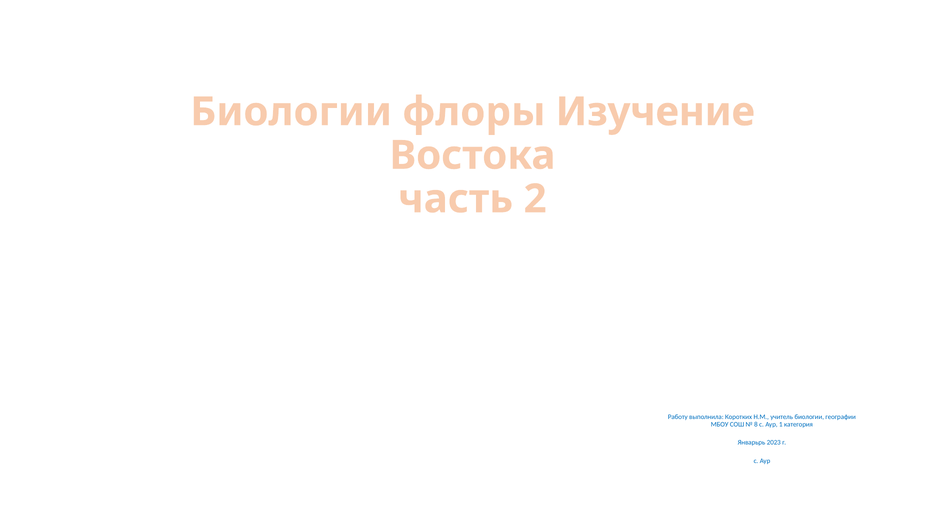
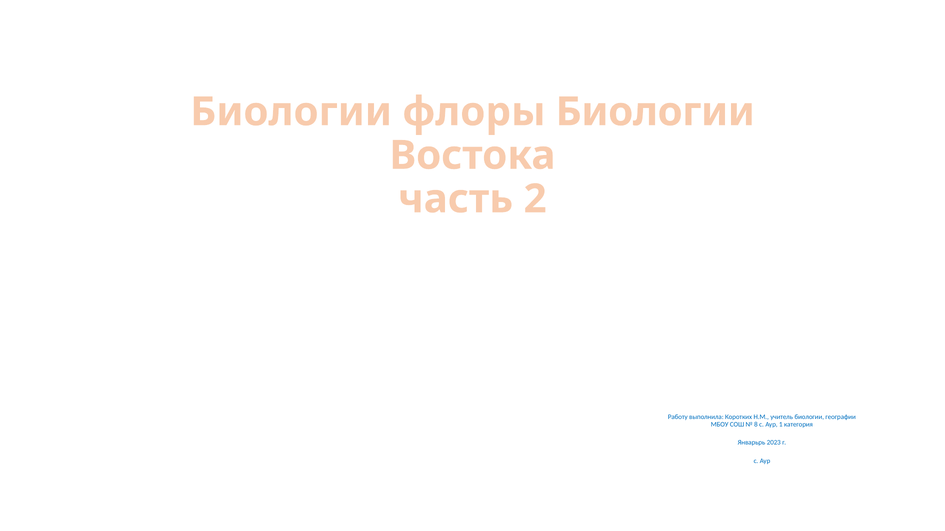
флоры Изучение: Изучение -> Биологии
